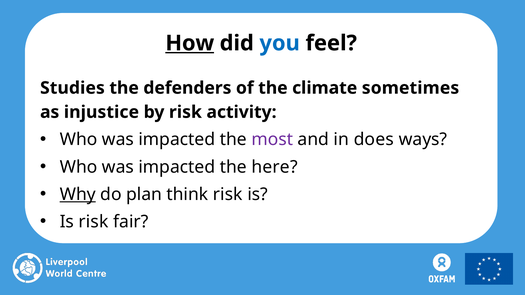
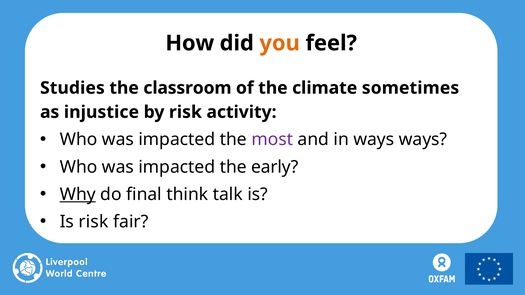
How underline: present -> none
you colour: blue -> orange
defenders: defenders -> classroom
in does: does -> ways
here: here -> early
plan: plan -> final
think risk: risk -> talk
